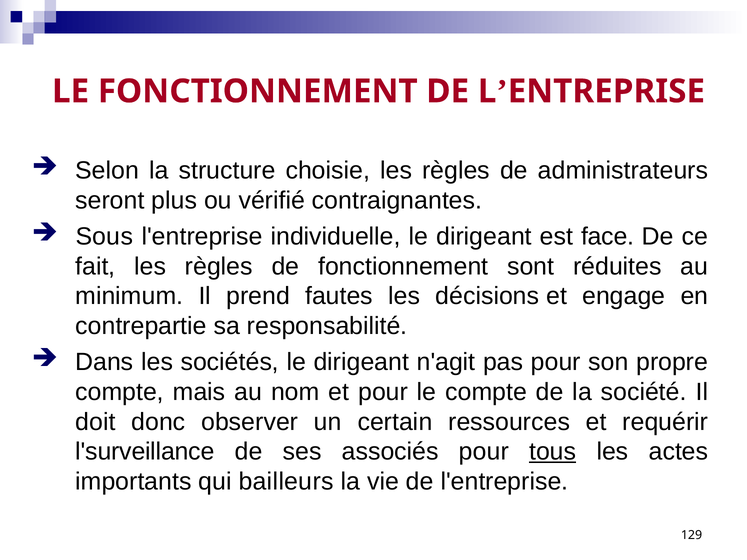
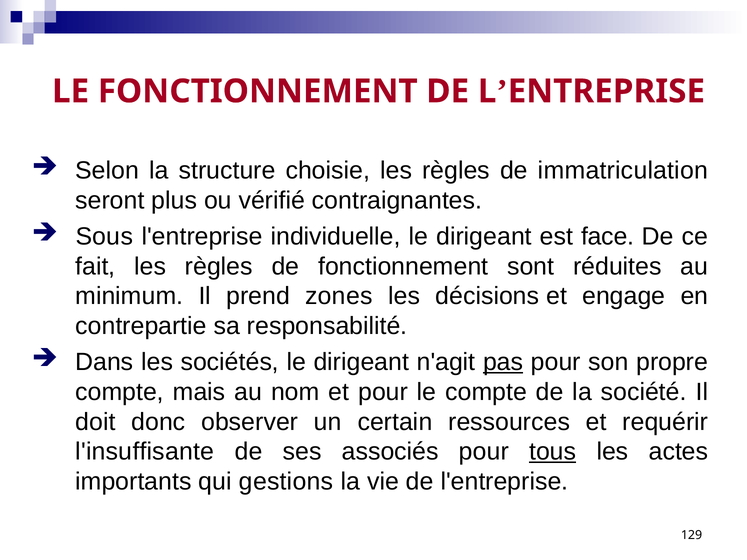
administrateurs: administrateurs -> immatriculation
fautes: fautes -> zones
pas underline: none -> present
l'surveillance: l'surveillance -> l'insuffisante
bailleurs: bailleurs -> gestions
